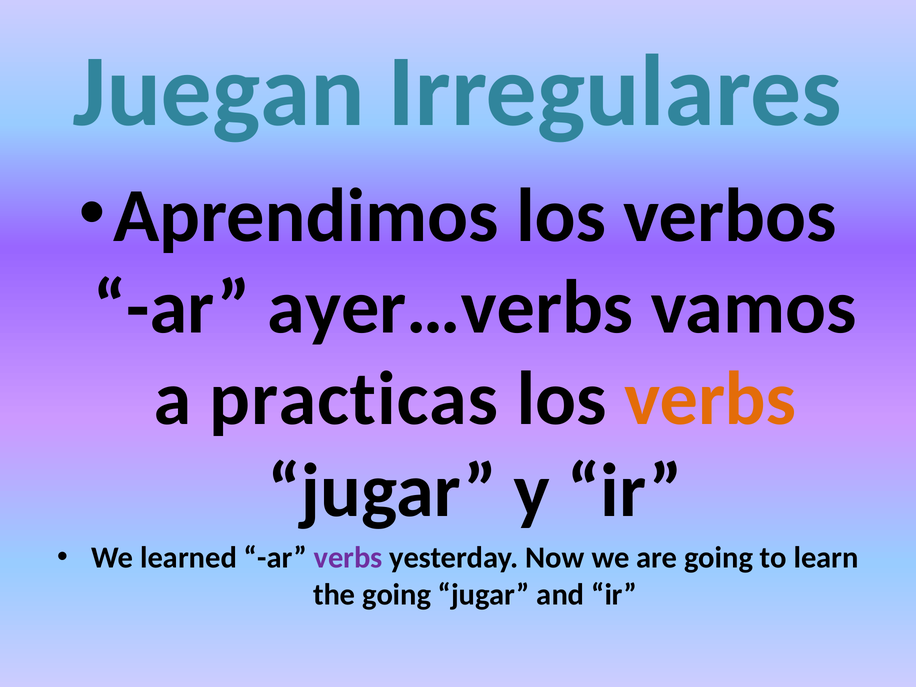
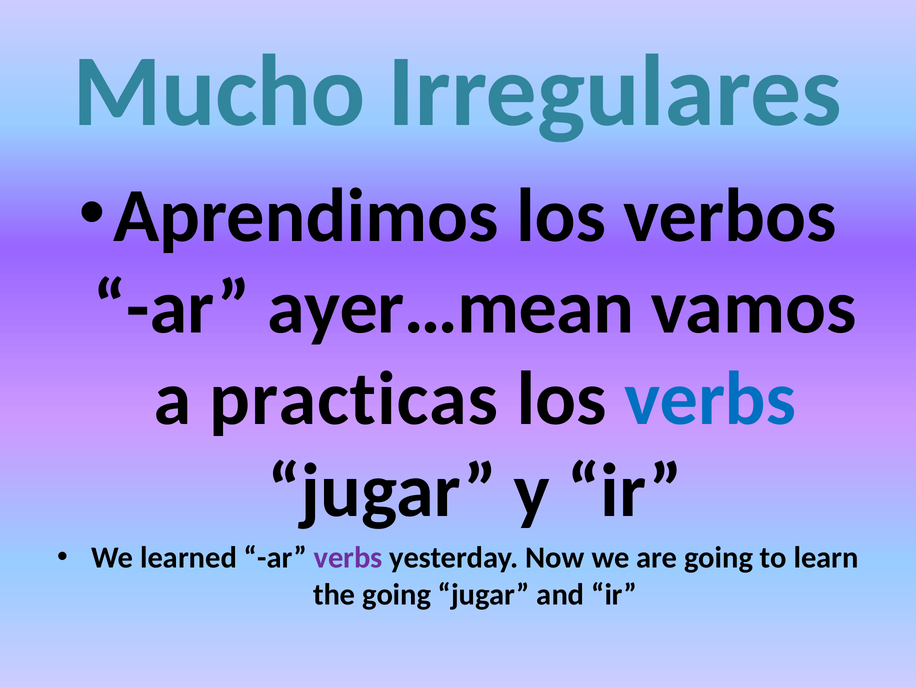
Juegan: Juegan -> Mucho
ayer…verbs: ayer…verbs -> ayer…mean
verbs at (710, 399) colour: orange -> blue
